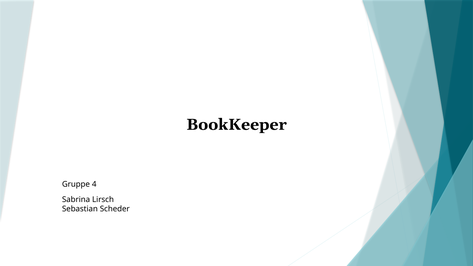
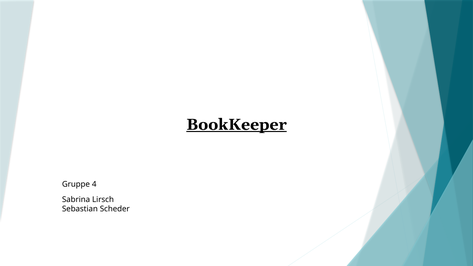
BookKeeper underline: none -> present
